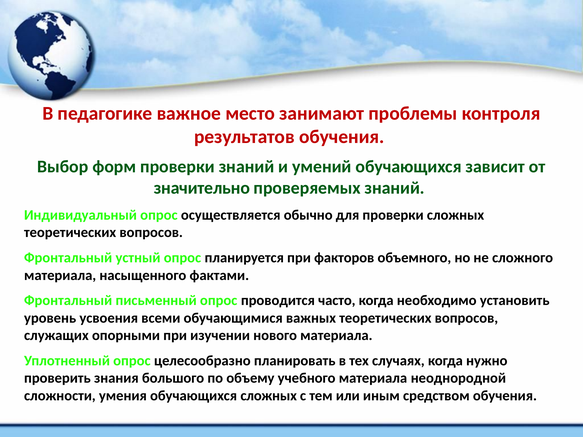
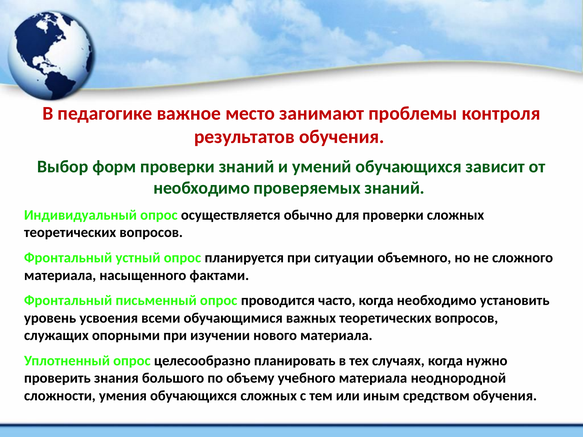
значительно at (202, 188): значительно -> необходимо
факторов: факторов -> ситуации
